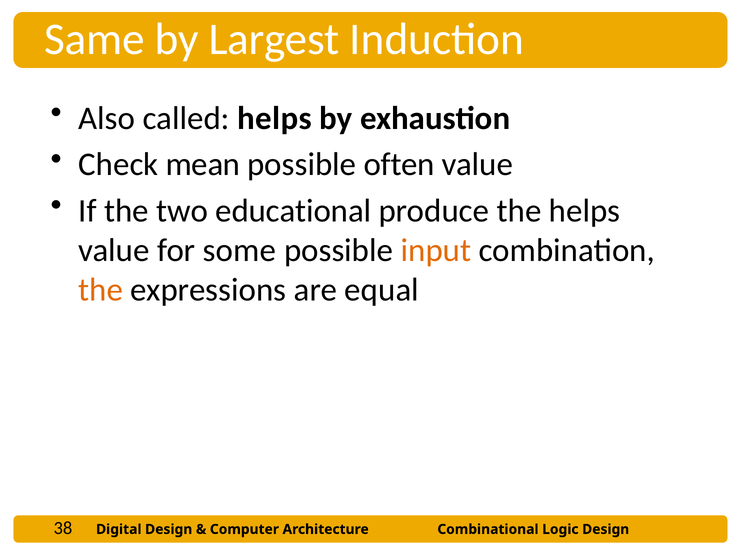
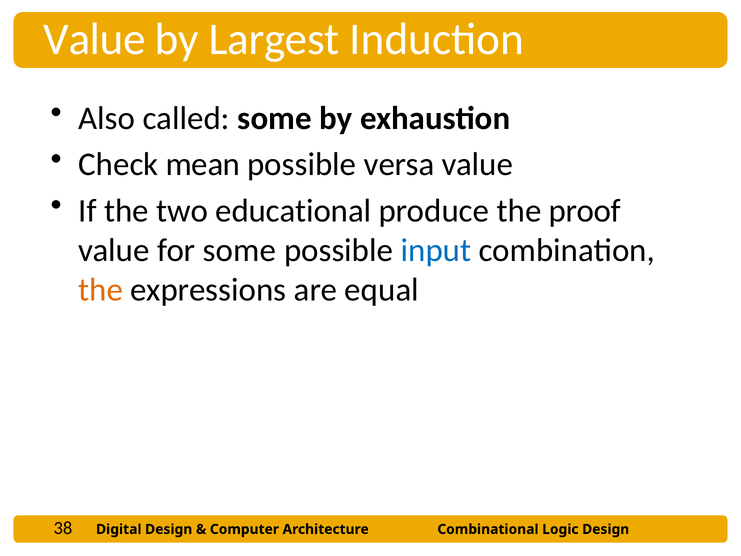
Same at (94, 40): Same -> Value
called helps: helps -> some
often: often -> versa
the helps: helps -> proof
input colour: orange -> blue
